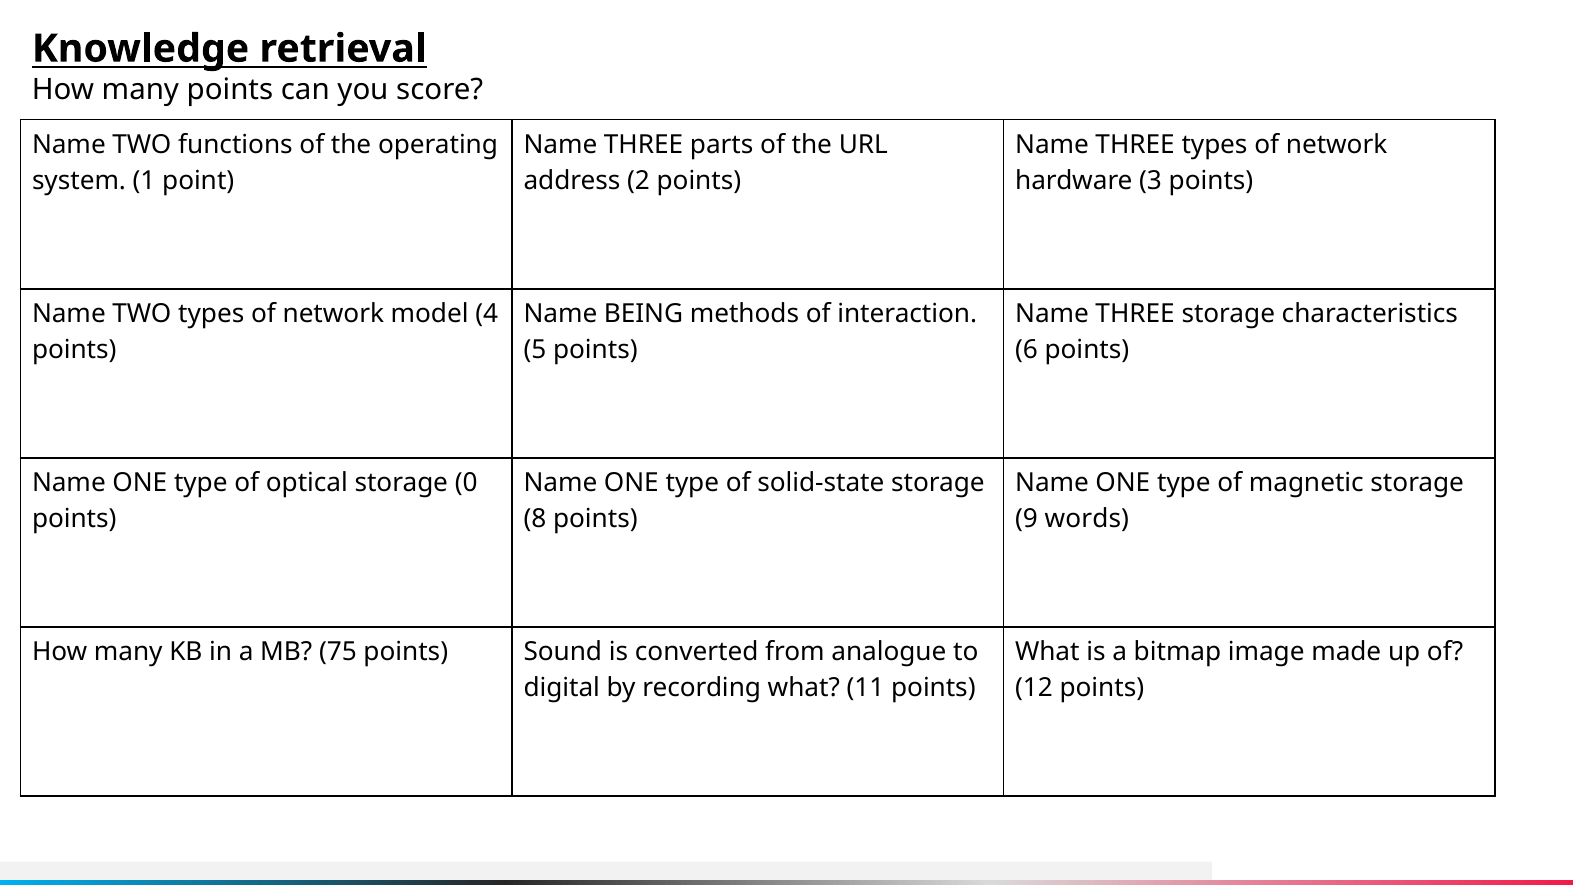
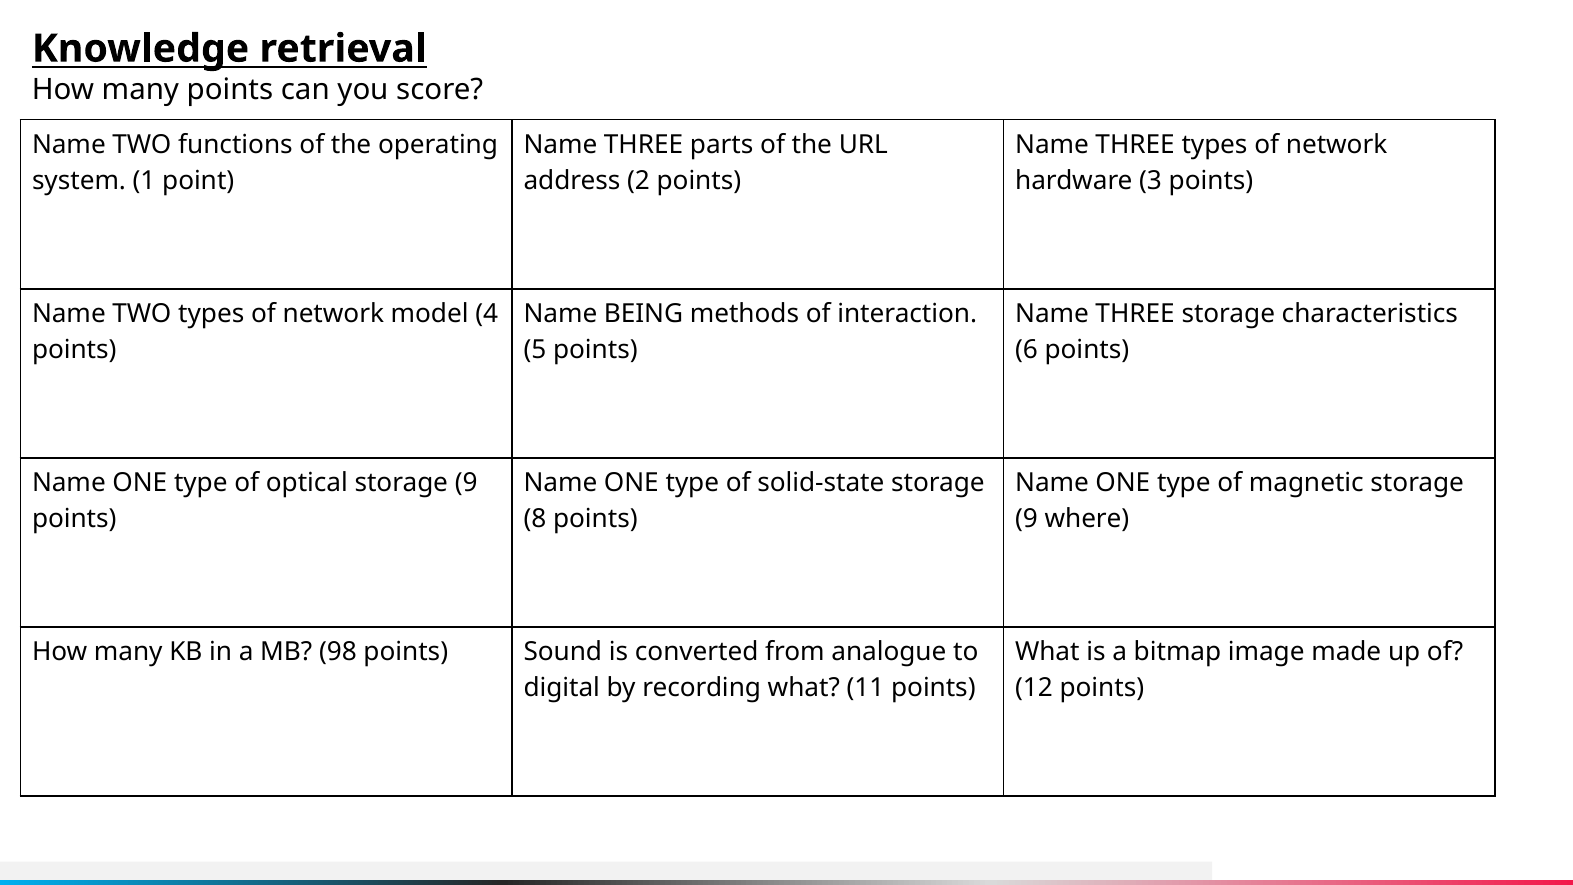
optical storage 0: 0 -> 9
words: words -> where
75: 75 -> 98
